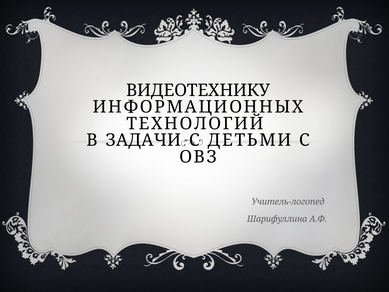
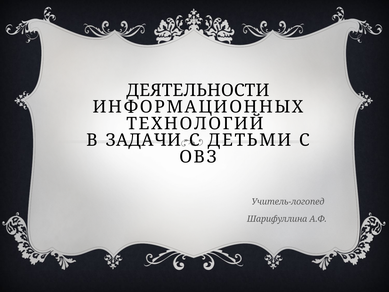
ВИДЕОТЕХНИКУ: ВИДЕОТЕХНИКУ -> ДЕЯТЕЛЬНОСТИ
